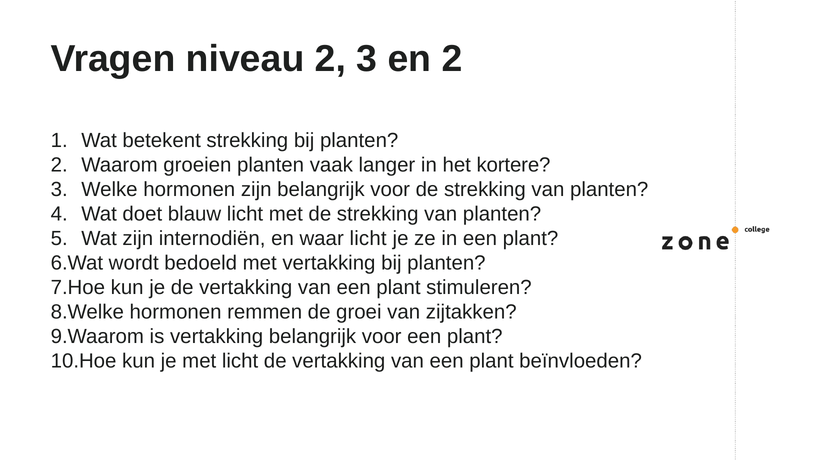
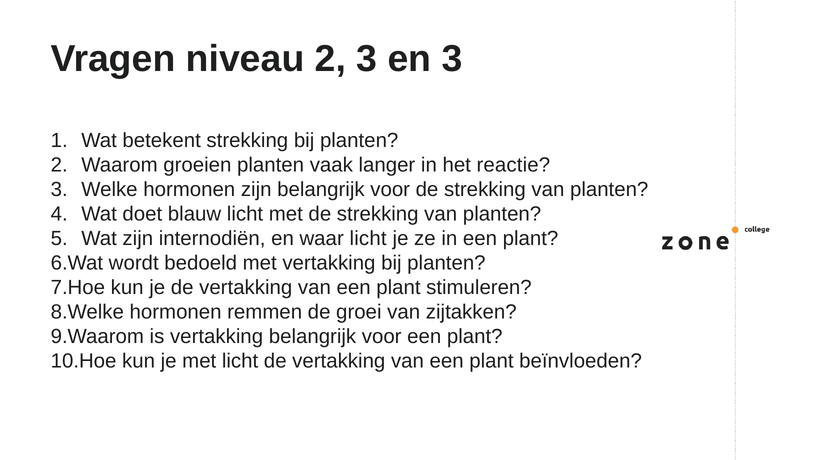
en 2: 2 -> 3
kortere: kortere -> reactie
